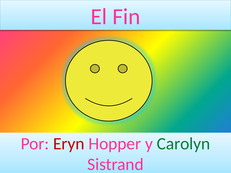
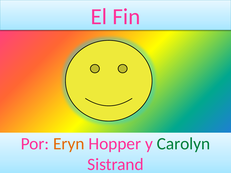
Eryn colour: red -> orange
